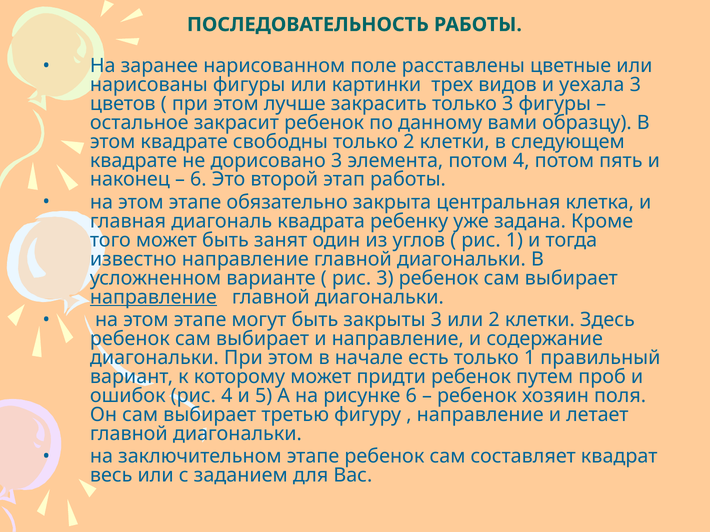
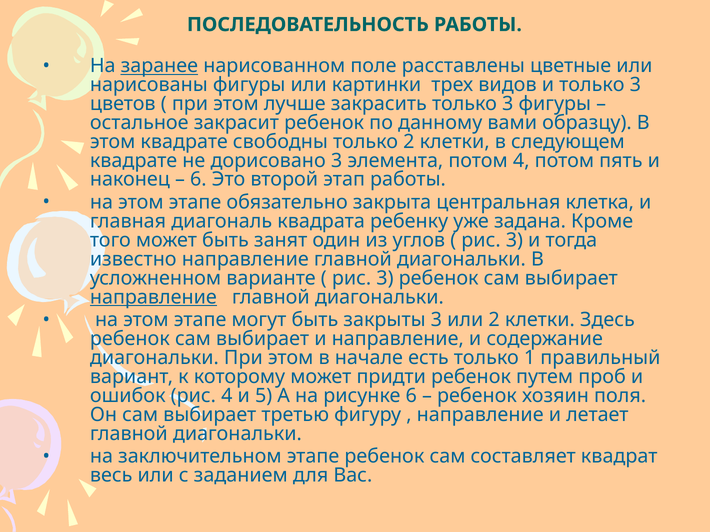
заранее underline: none -> present
и уехала: уехала -> только
1 at (514, 240): 1 -> 3
